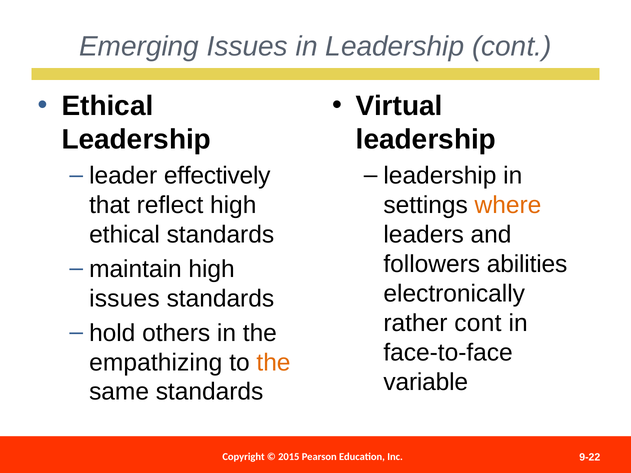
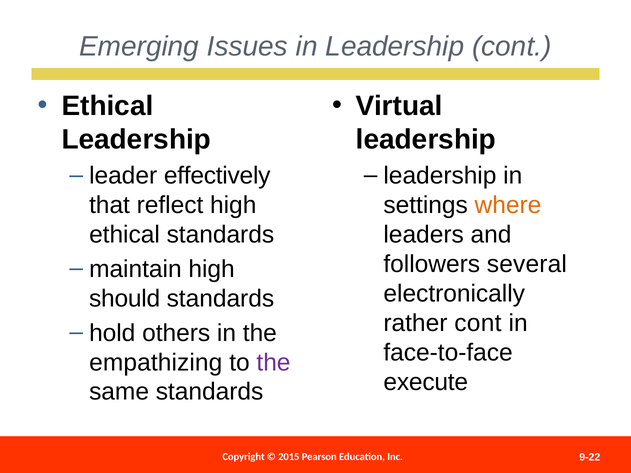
abilities: abilities -> several
issues at (124, 299): issues -> should
the at (273, 363) colour: orange -> purple
variable: variable -> execute
